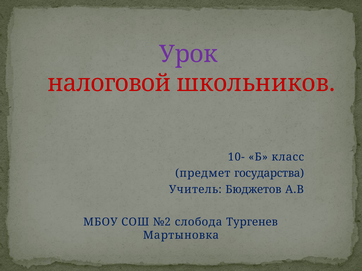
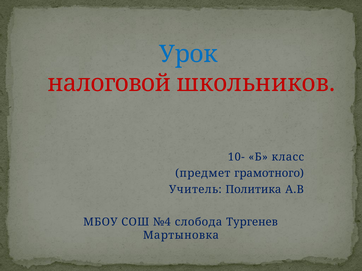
Урок colour: purple -> blue
государства: государства -> грамотного
Бюджетов: Бюджетов -> Политика
№2: №2 -> №4
